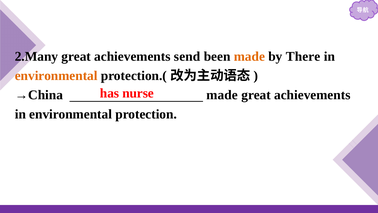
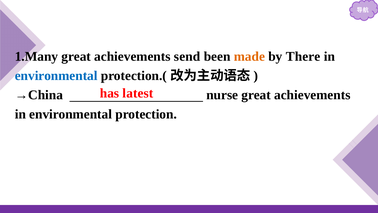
2.Many: 2.Many -> 1.Many
environmental at (56, 76) colour: orange -> blue
nurse: nurse -> latest
→China made: made -> nurse
